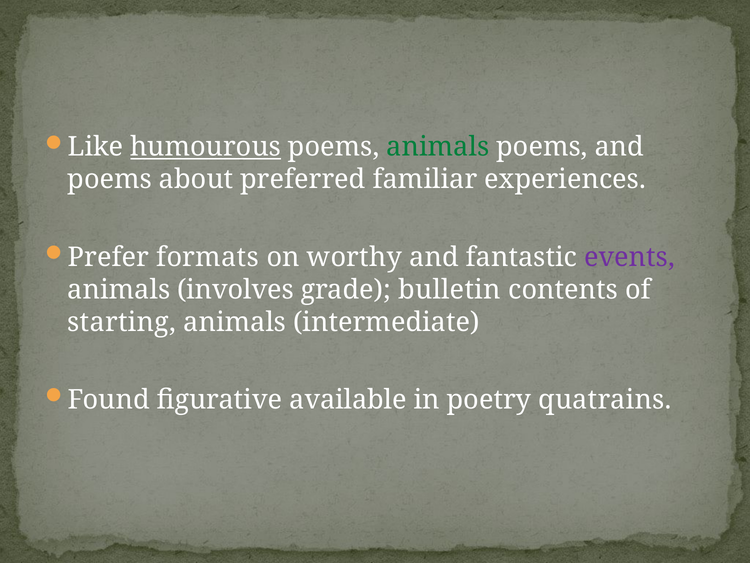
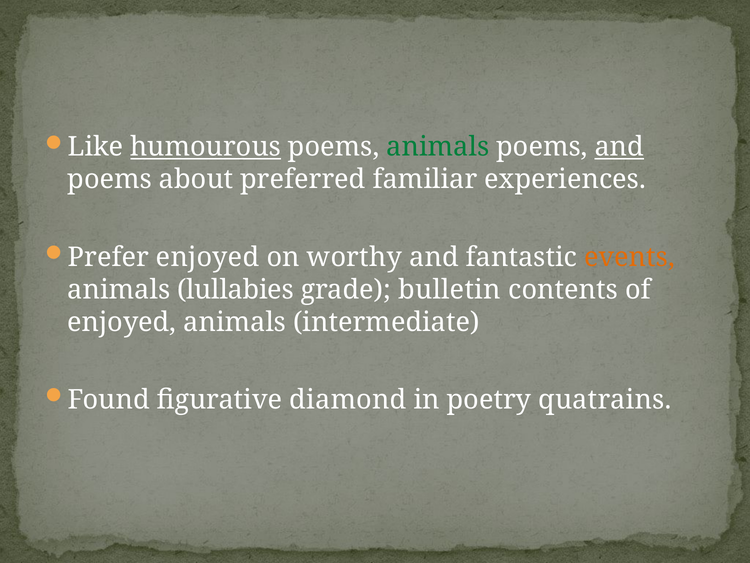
and at (619, 147) underline: none -> present
Prefer formats: formats -> enjoyed
events colour: purple -> orange
involves: involves -> lullabies
starting at (122, 322): starting -> enjoyed
available: available -> diamond
